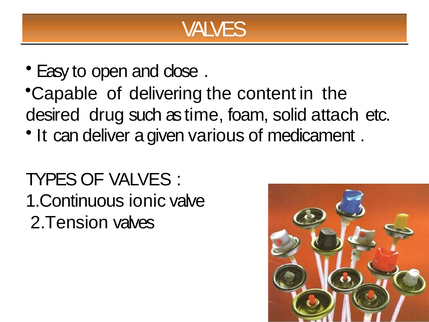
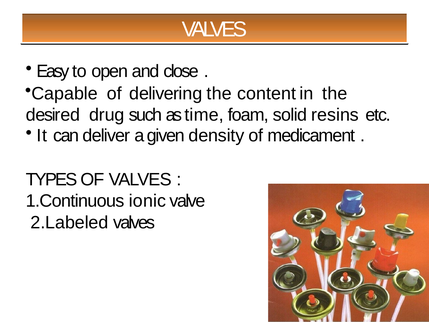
attach: attach -> resins
various: various -> density
2.Tension: 2.Tension -> 2.Labeled
